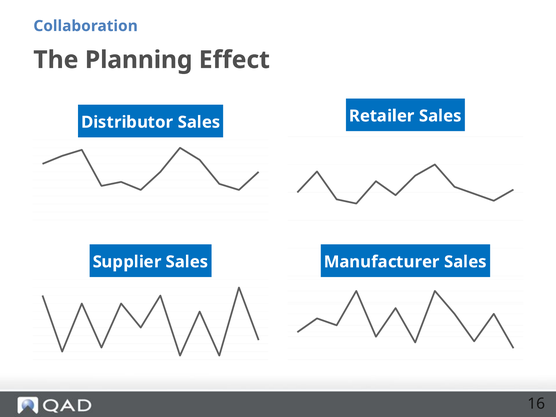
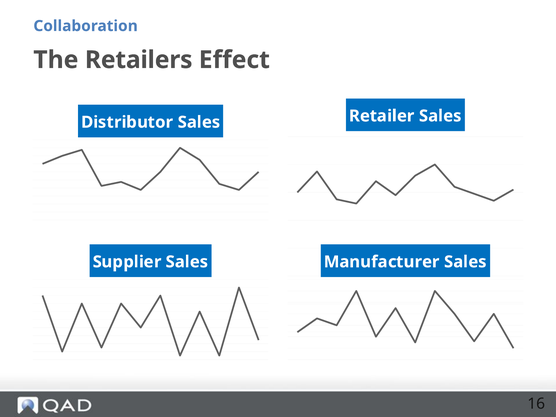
Planning: Planning -> Retailers
